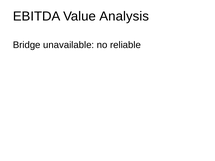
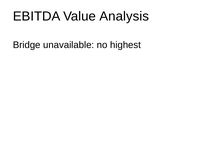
reliable: reliable -> highest
